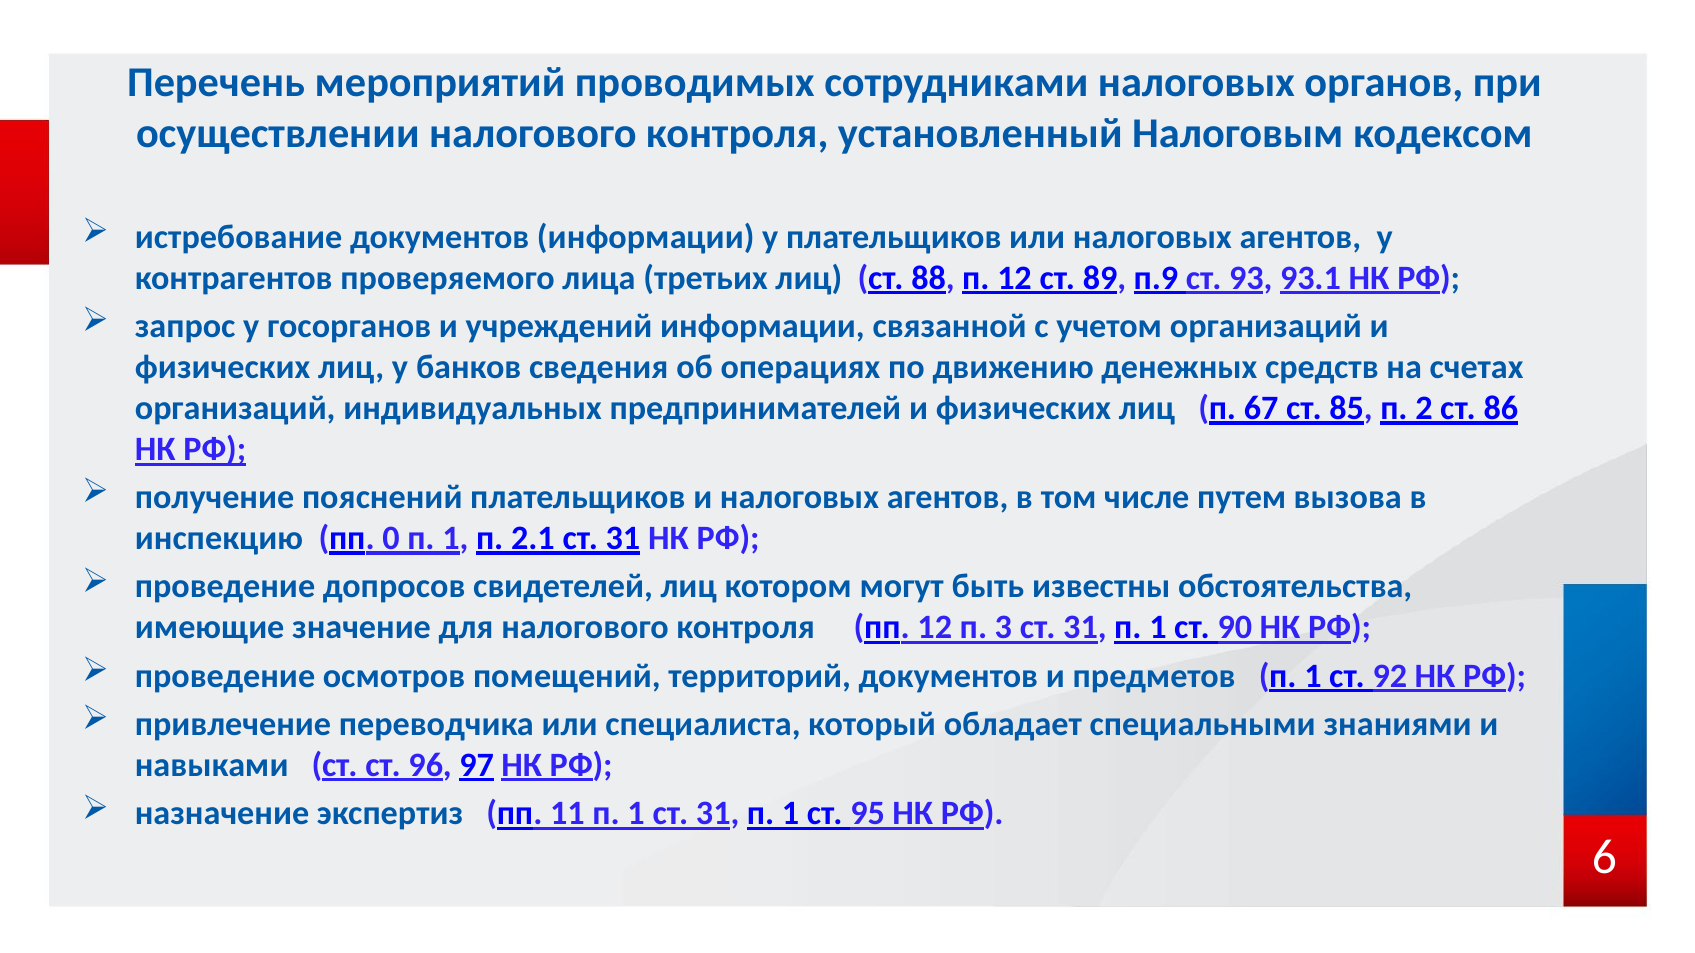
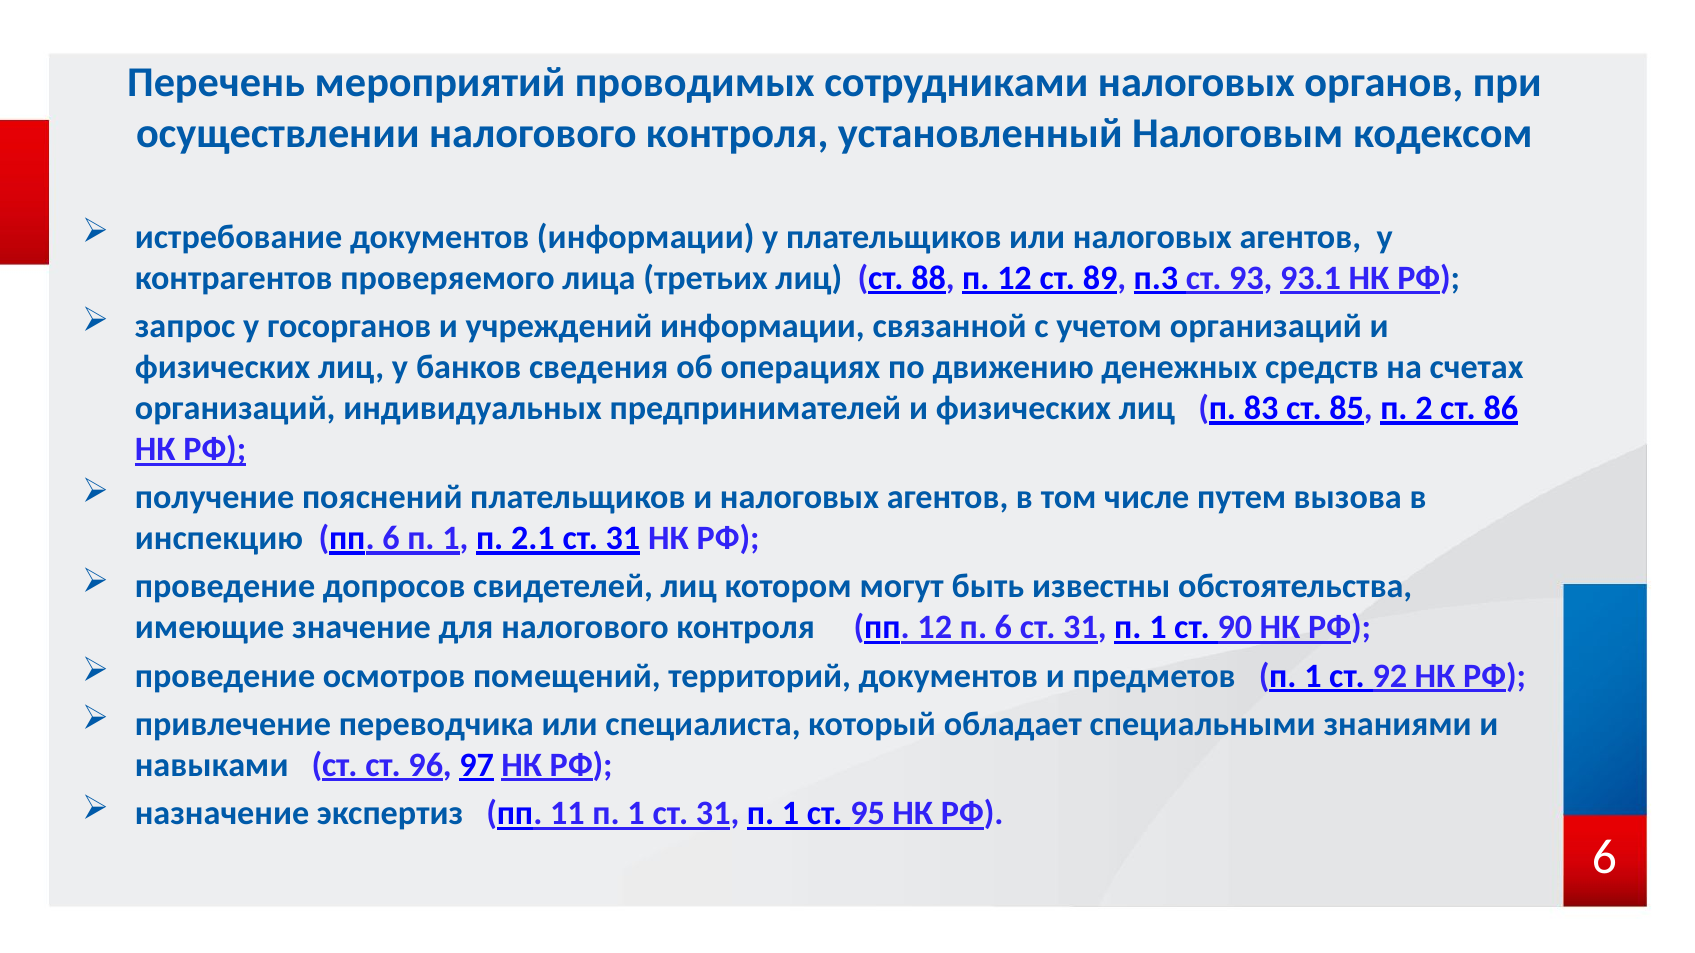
п.9: п.9 -> п.3
67: 67 -> 83
пп 0: 0 -> 6
п 3: 3 -> 6
